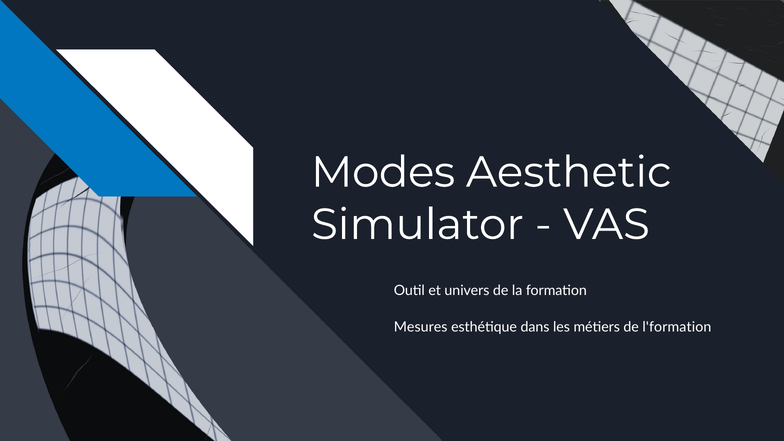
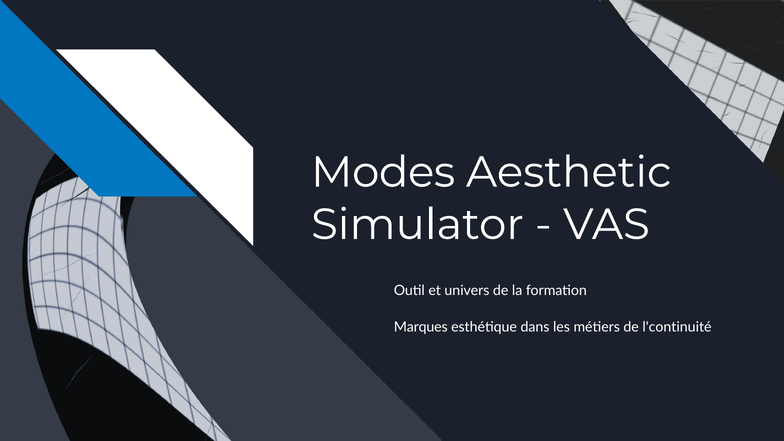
Mesures: Mesures -> Marques
l'formation: l'formation -> l'continuité
